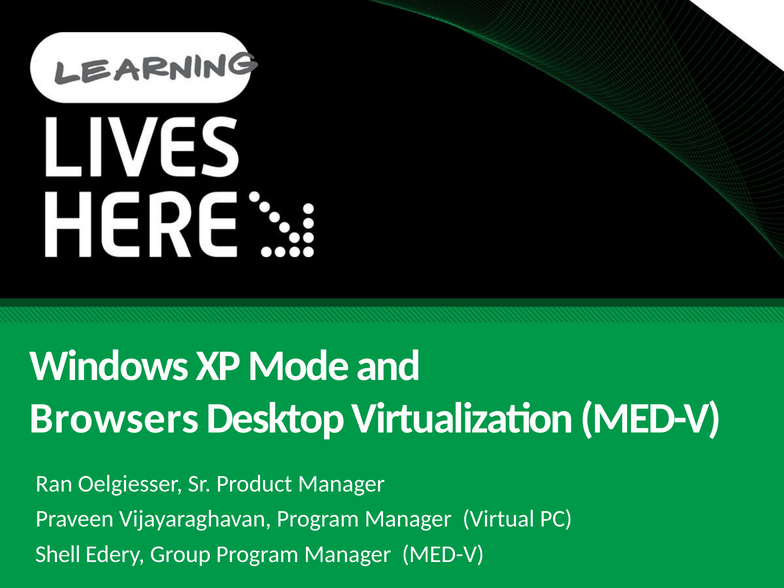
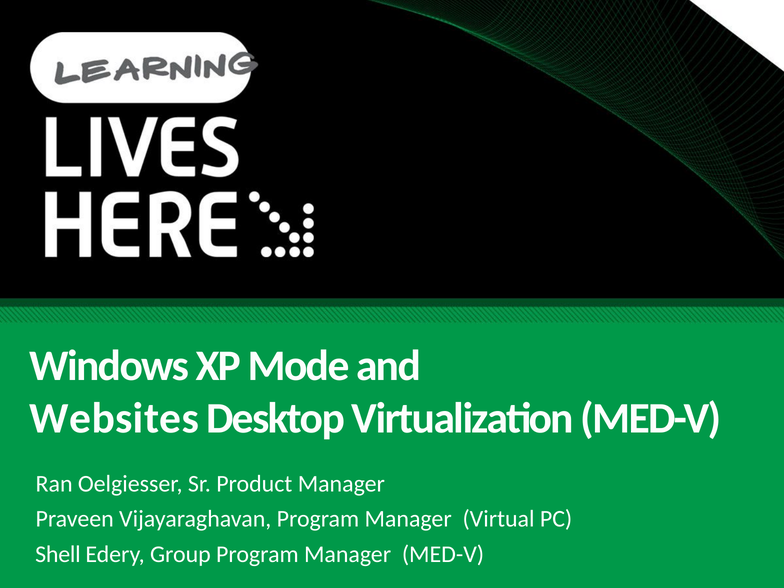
Browsers: Browsers -> Websites
